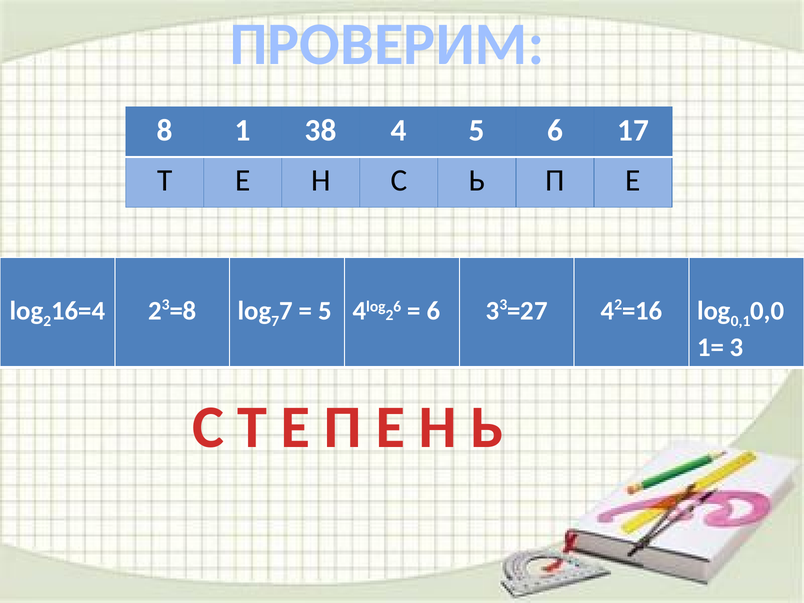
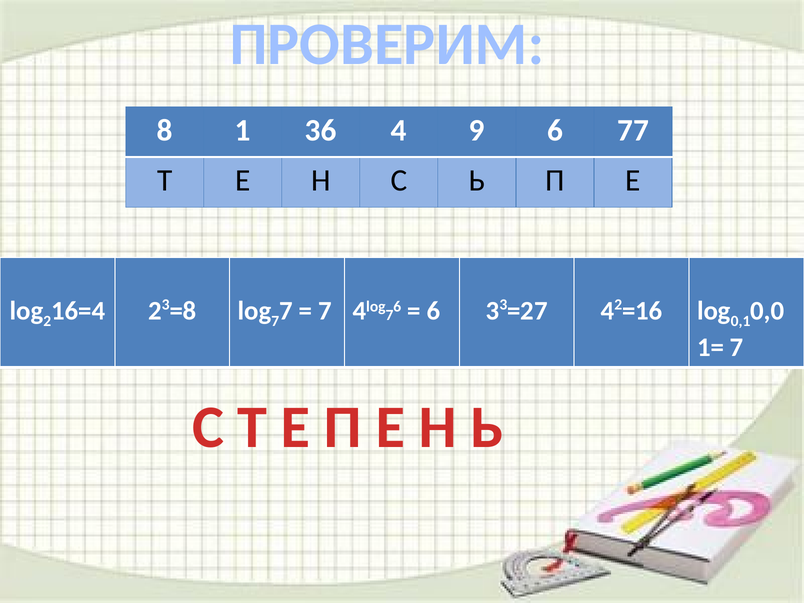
38: 38 -> 36
4 5: 5 -> 9
17: 17 -> 77
5 at (325, 311): 5 -> 7
2 at (389, 315): 2 -> 7
3 at (737, 347): 3 -> 7
